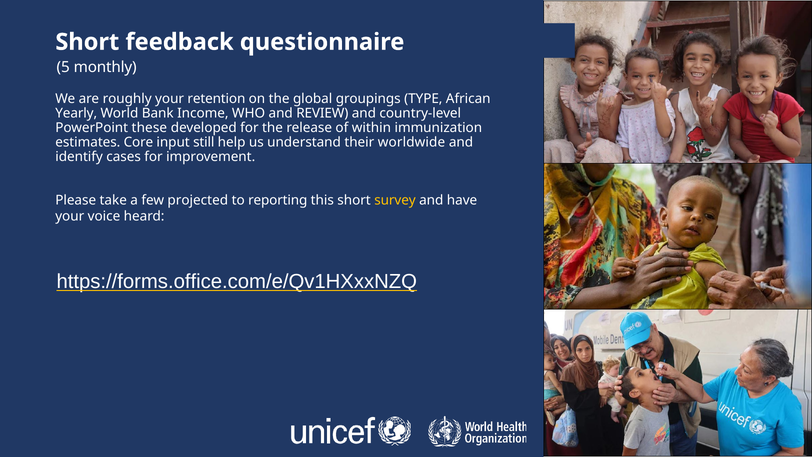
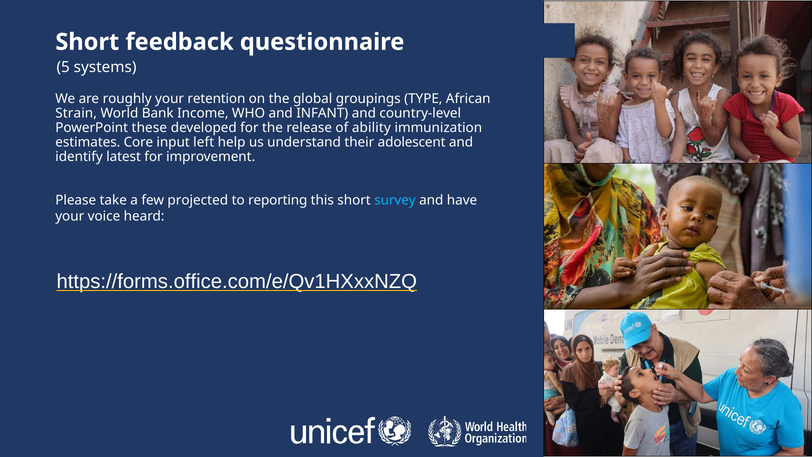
monthly: monthly -> systems
Yearly: Yearly -> Strain
REVIEW: REVIEW -> INFANT
within: within -> ability
still: still -> left
worldwide: worldwide -> adolescent
cases: cases -> latest
survey colour: yellow -> light blue
